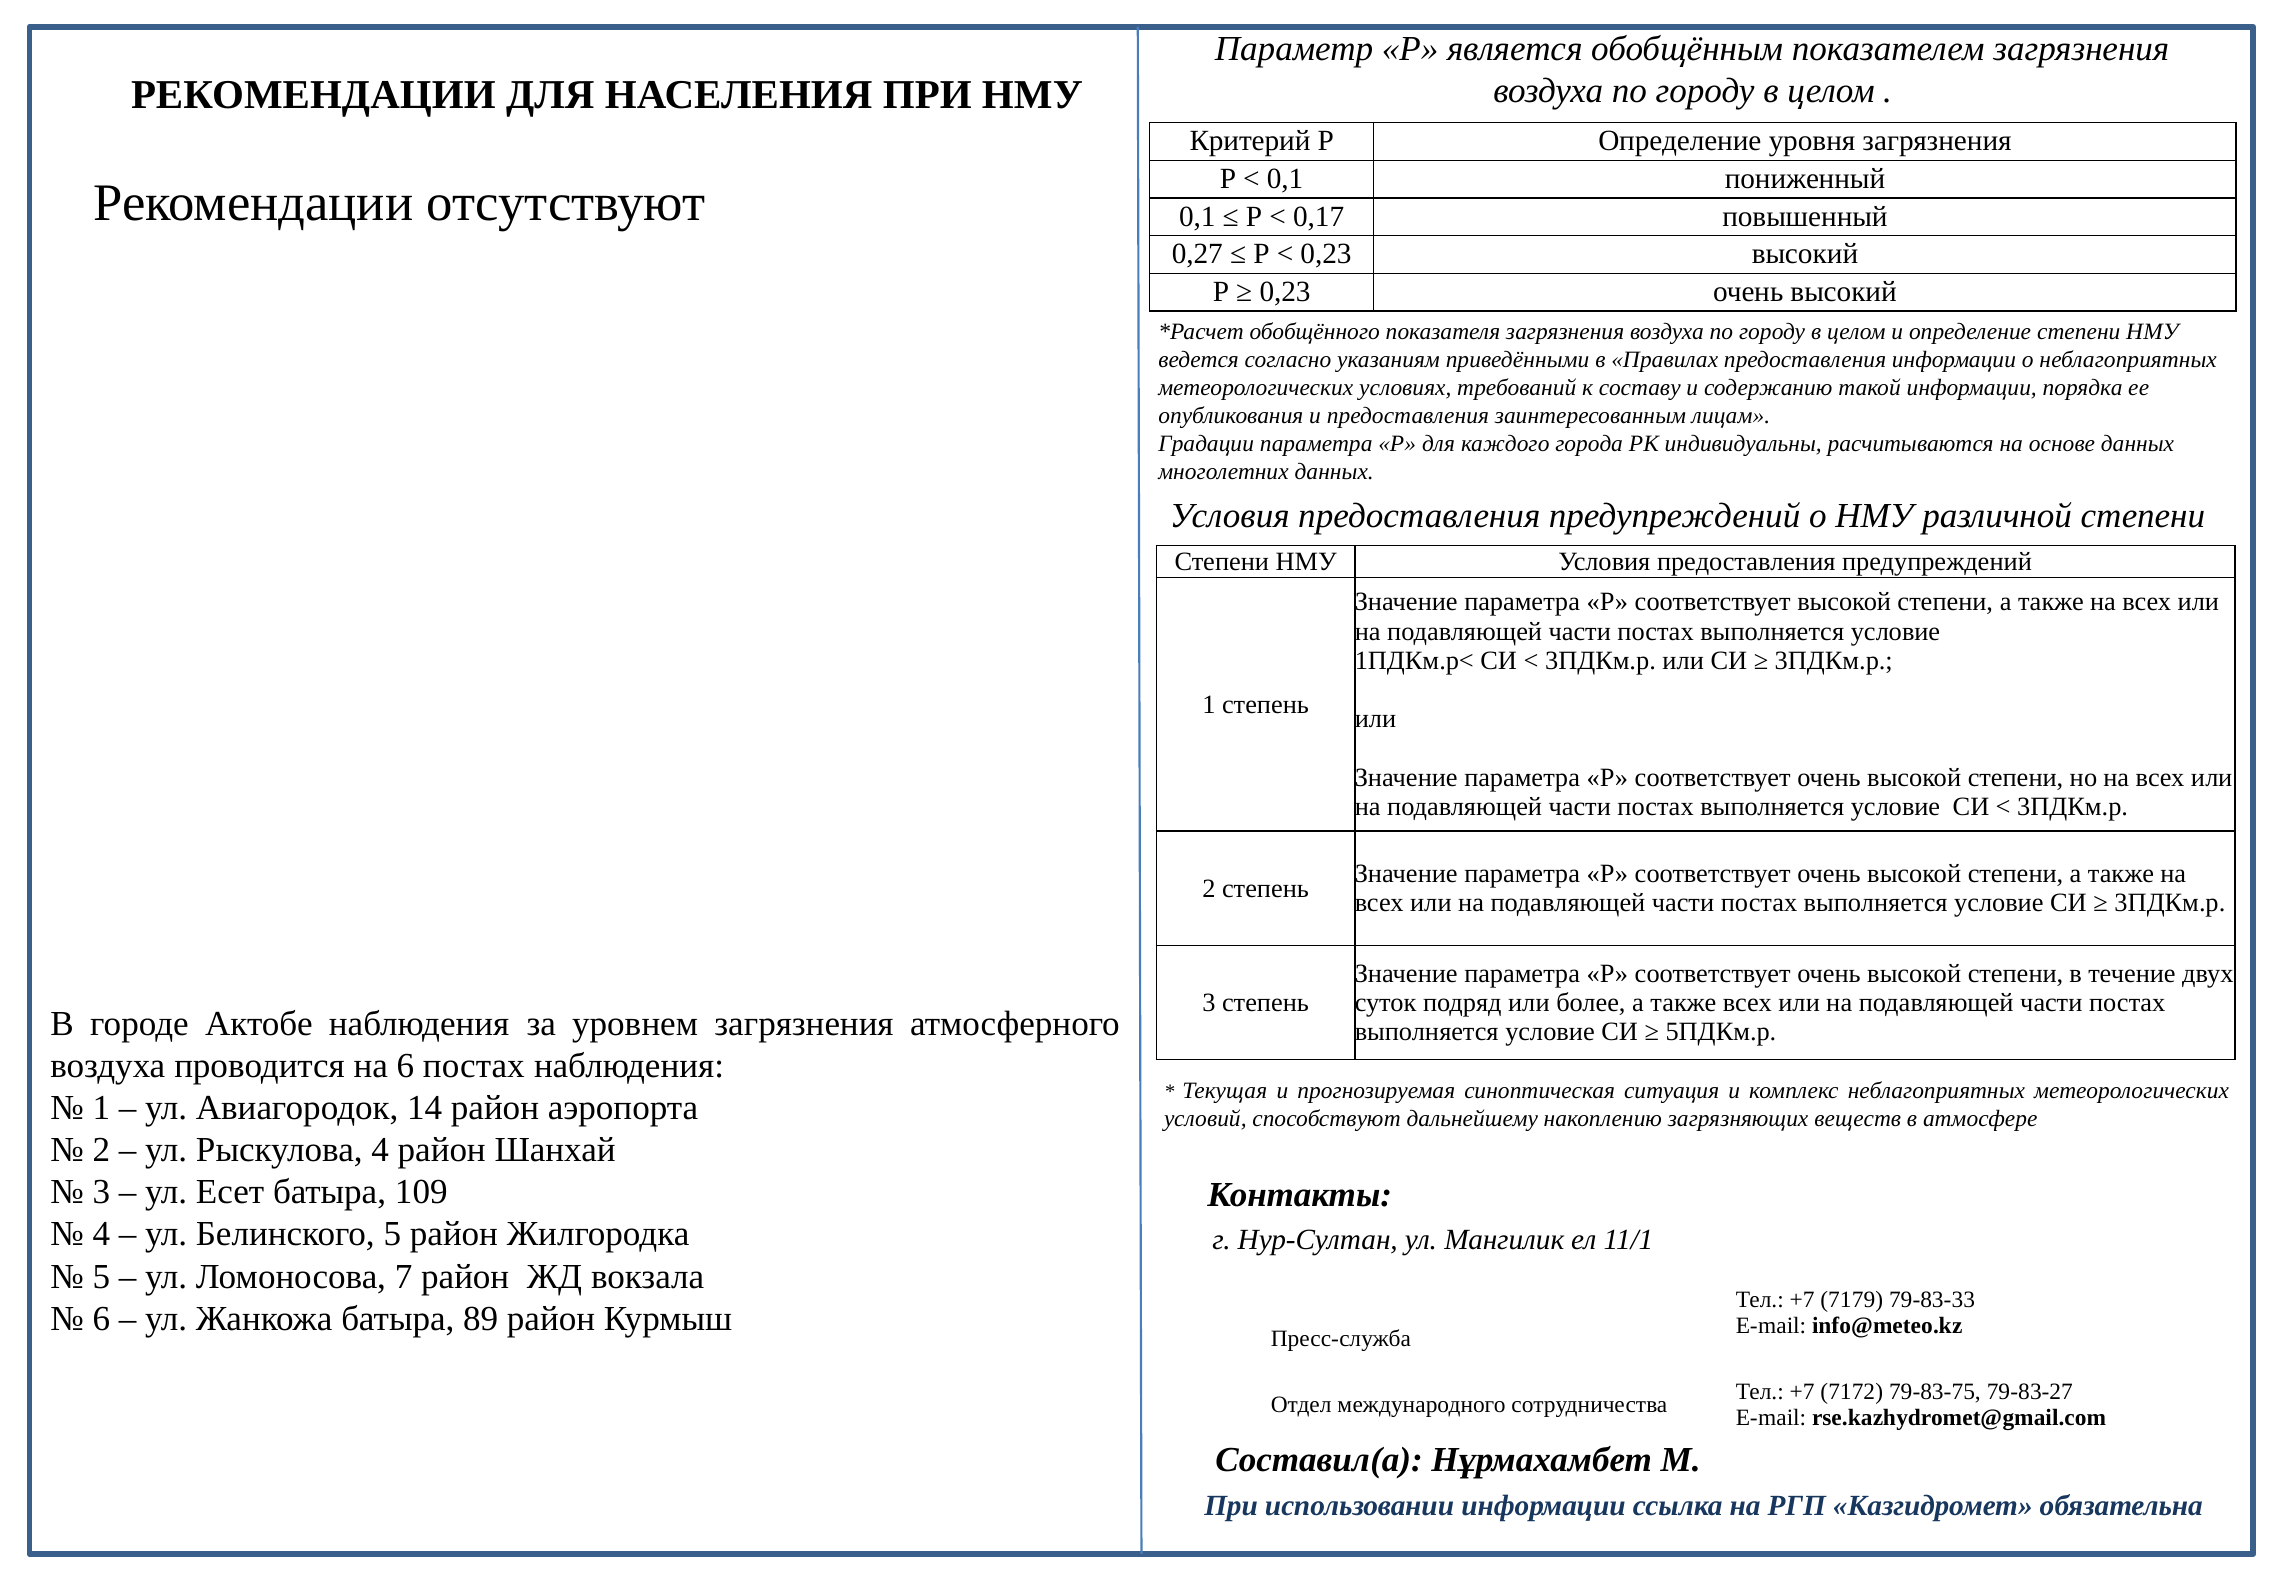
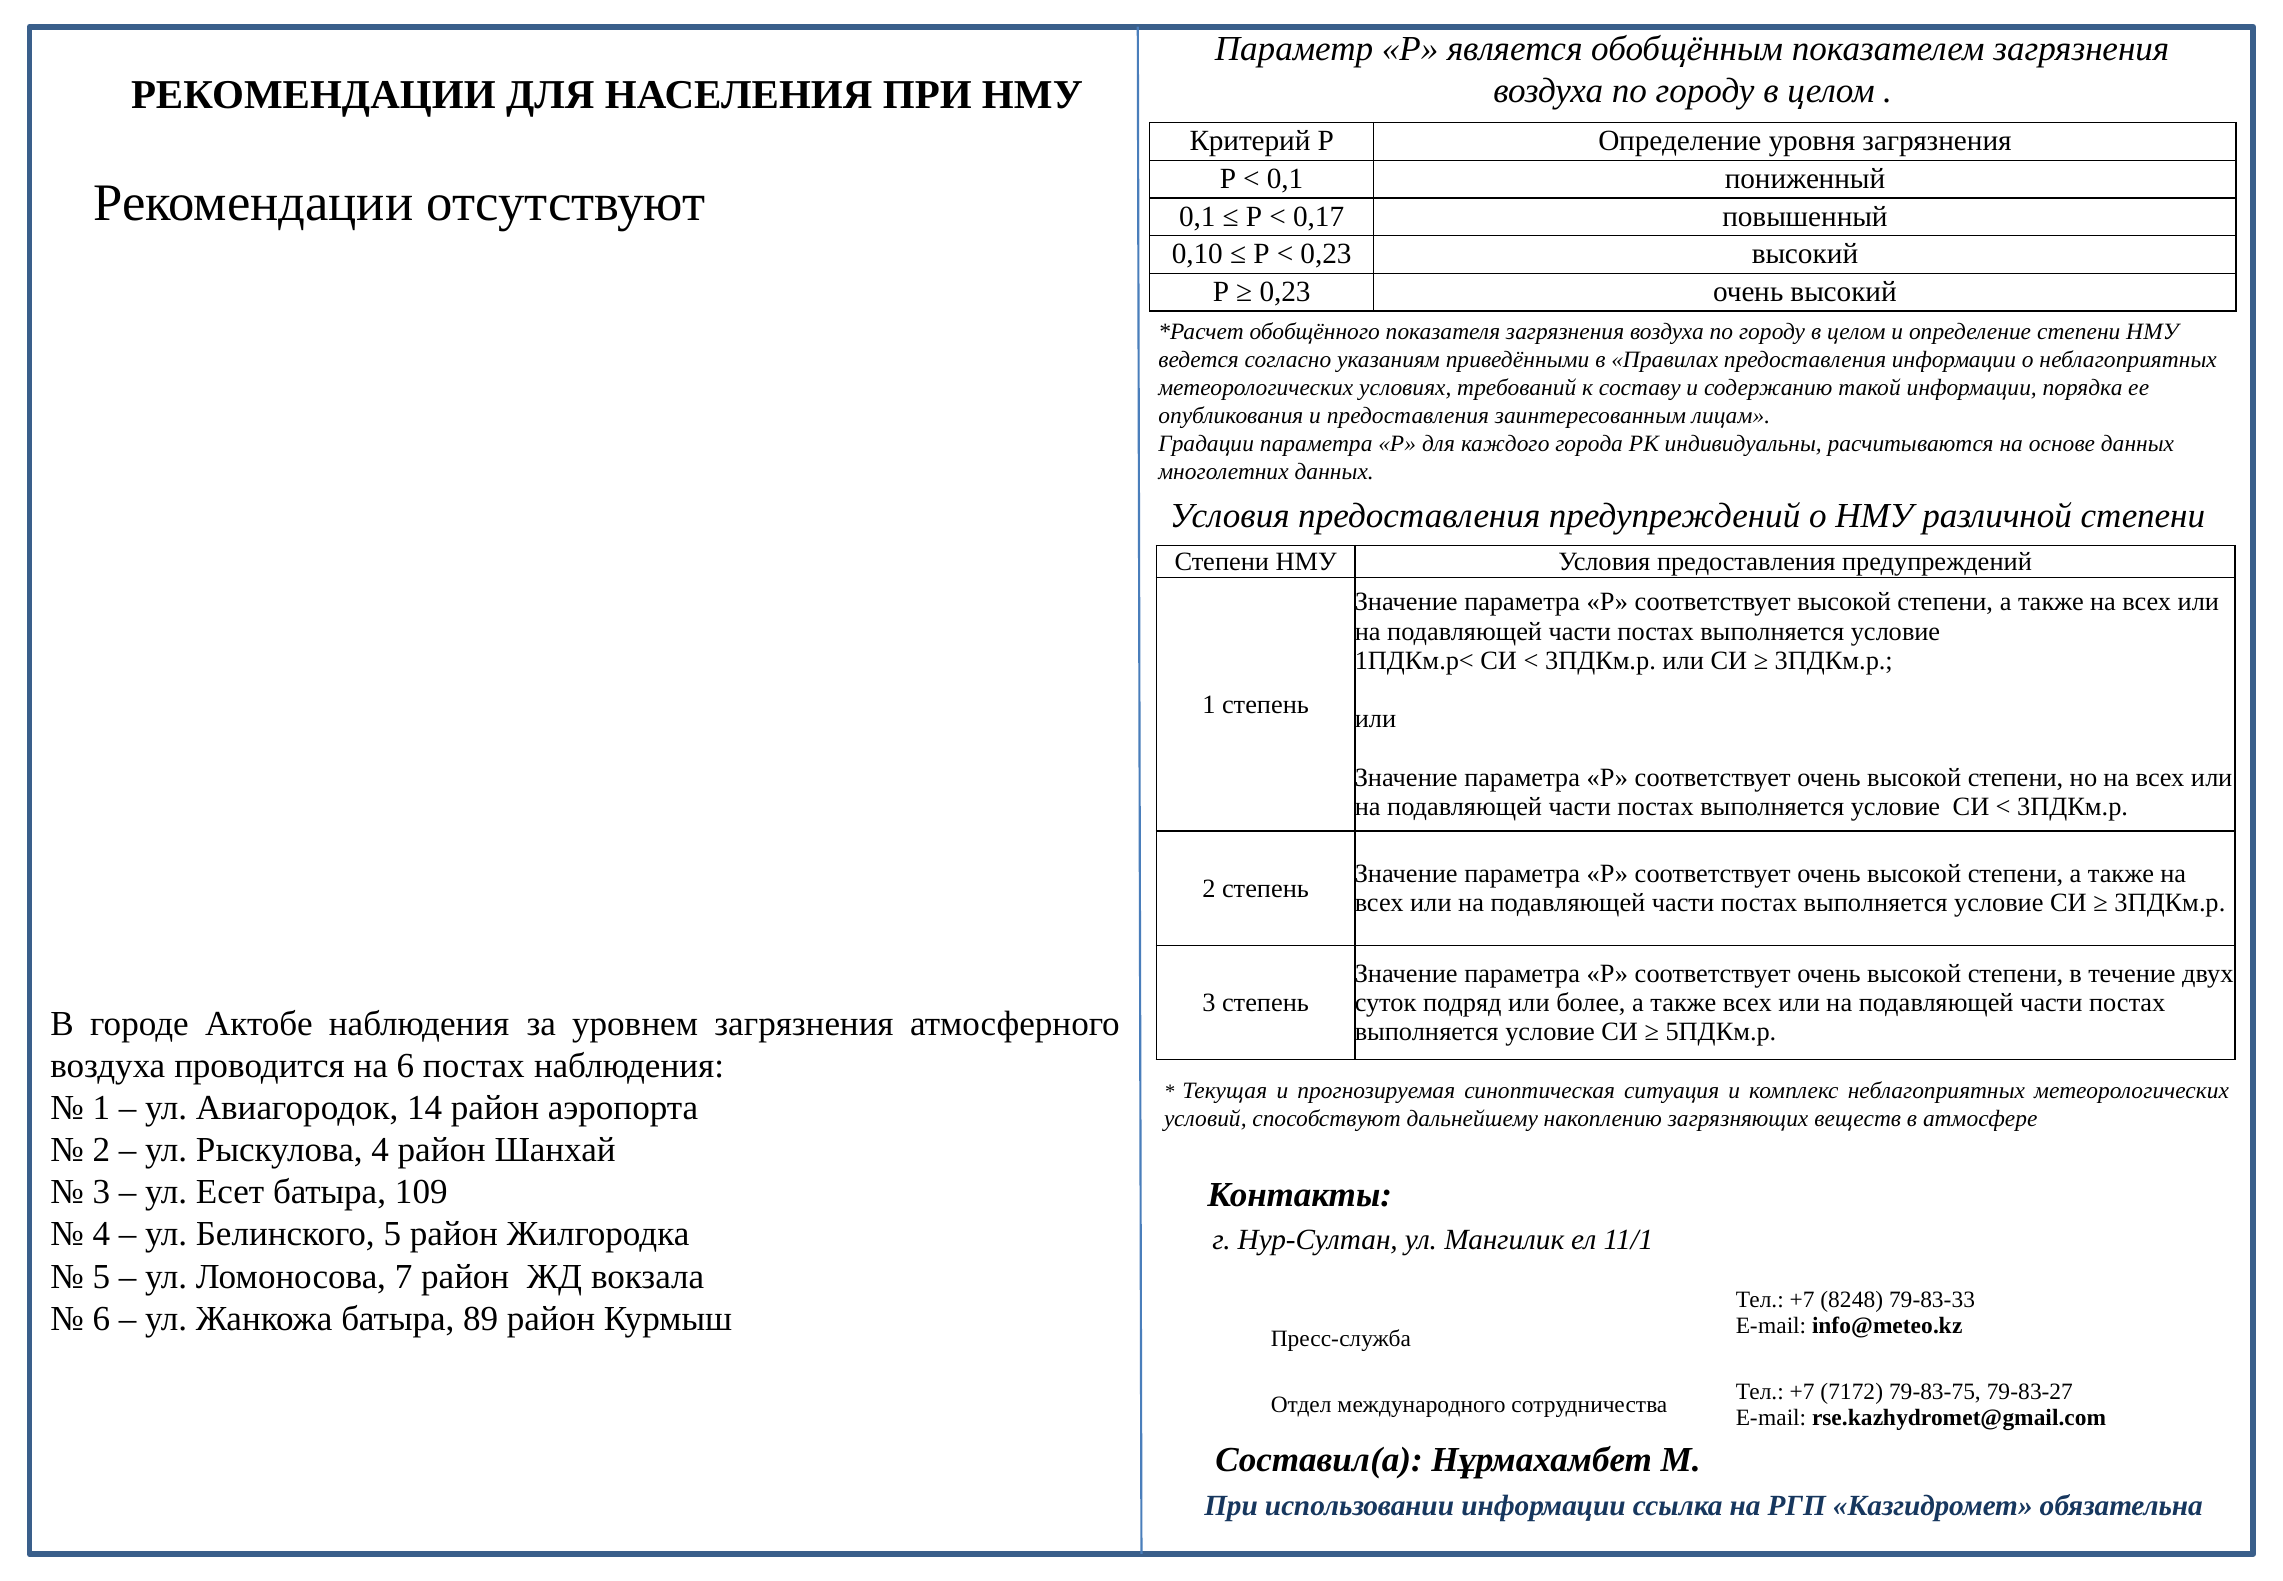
0,27: 0,27 -> 0,10
7179: 7179 -> 8248
